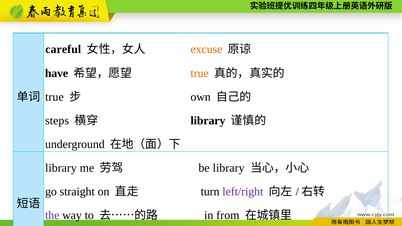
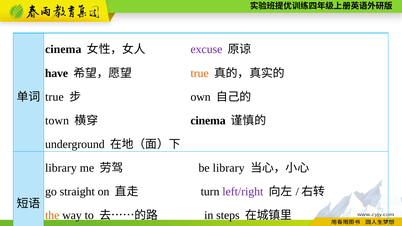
careful at (63, 49): careful -> cinema
excuse colour: orange -> purple
steps: steps -> town
library at (208, 121): library -> cinema
the colour: purple -> orange
from: from -> steps
